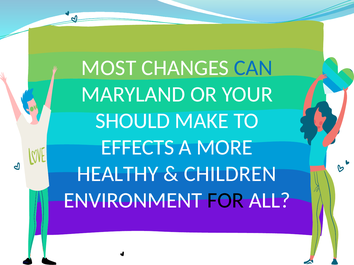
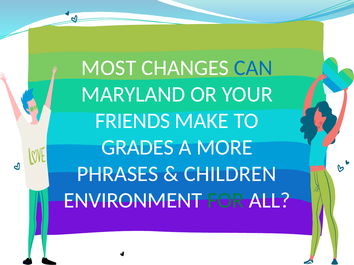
SHOULD: SHOULD -> FRIENDS
EFFECTS: EFFECTS -> GRADES
HEALTHY: HEALTHY -> PHRASES
FOR colour: black -> green
